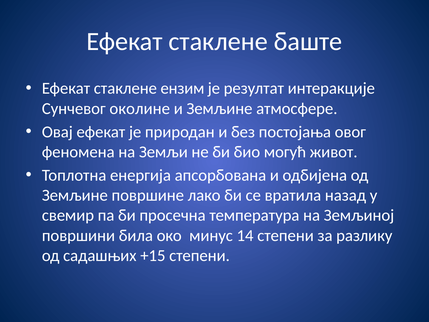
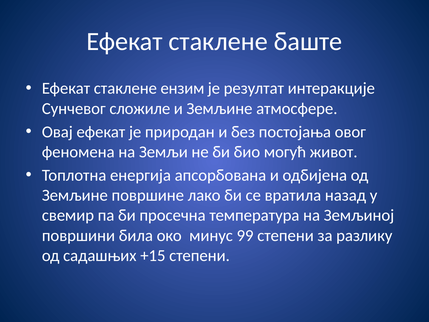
околине: околине -> сложиле
14: 14 -> 99
